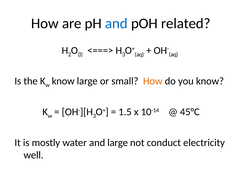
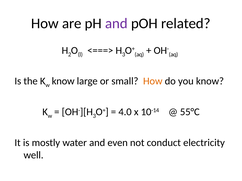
and at (116, 23) colour: blue -> purple
1.5: 1.5 -> 4.0
45°C: 45°C -> 55°C
and large: large -> even
